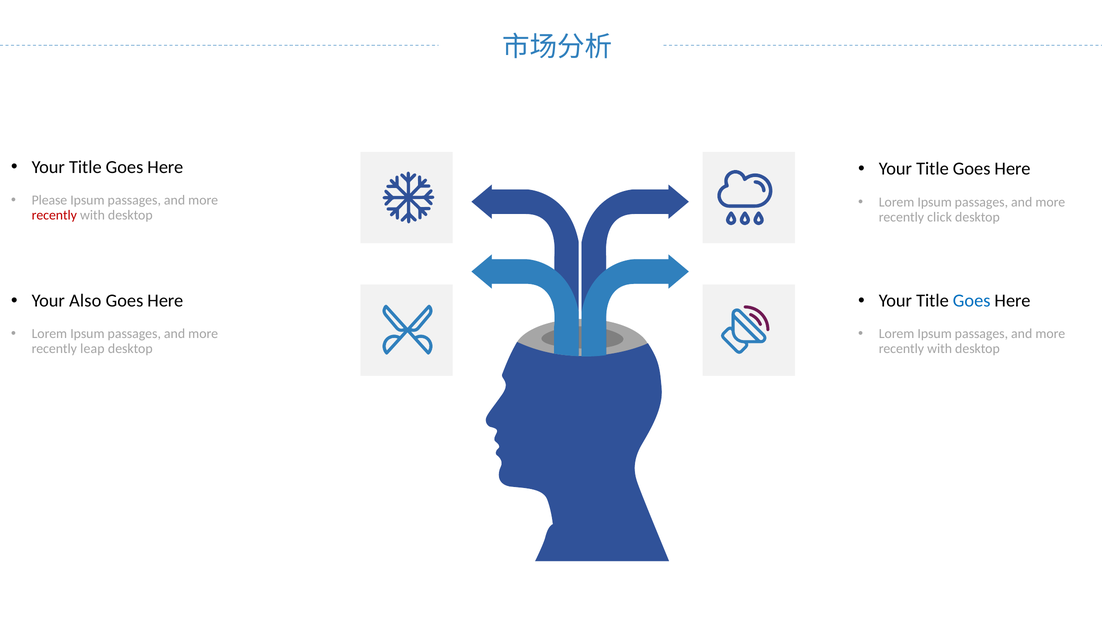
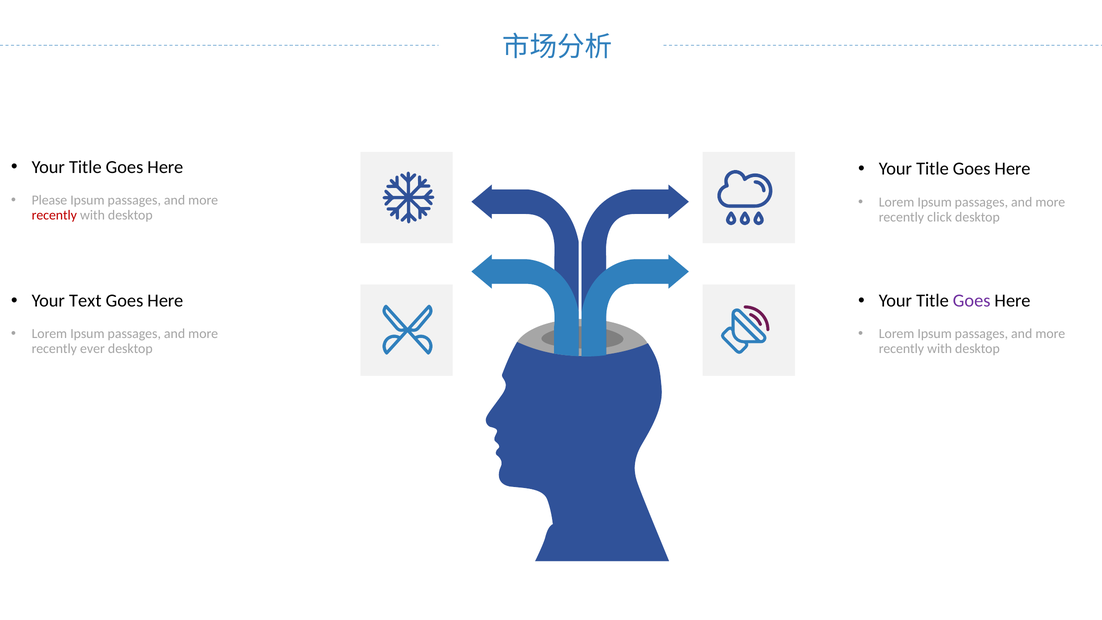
Also: Also -> Text
Goes at (972, 301) colour: blue -> purple
leap: leap -> ever
